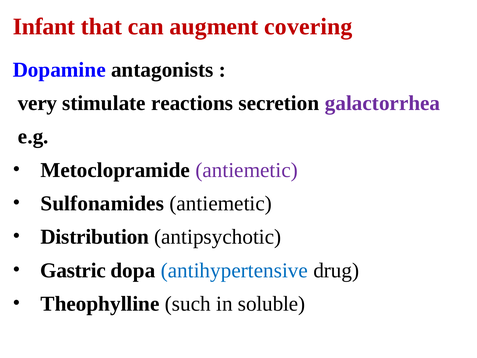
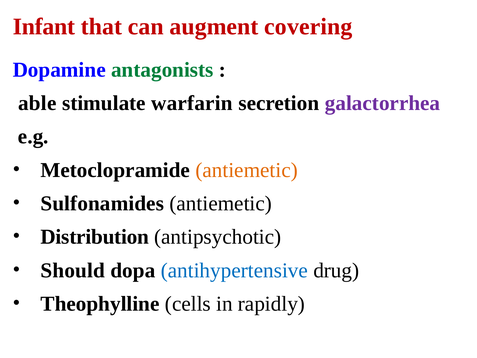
antagonists colour: black -> green
very: very -> able
reactions: reactions -> warfarin
antiemetic at (247, 170) colour: purple -> orange
Gastric: Gastric -> Should
such: such -> cells
soluble: soluble -> rapidly
